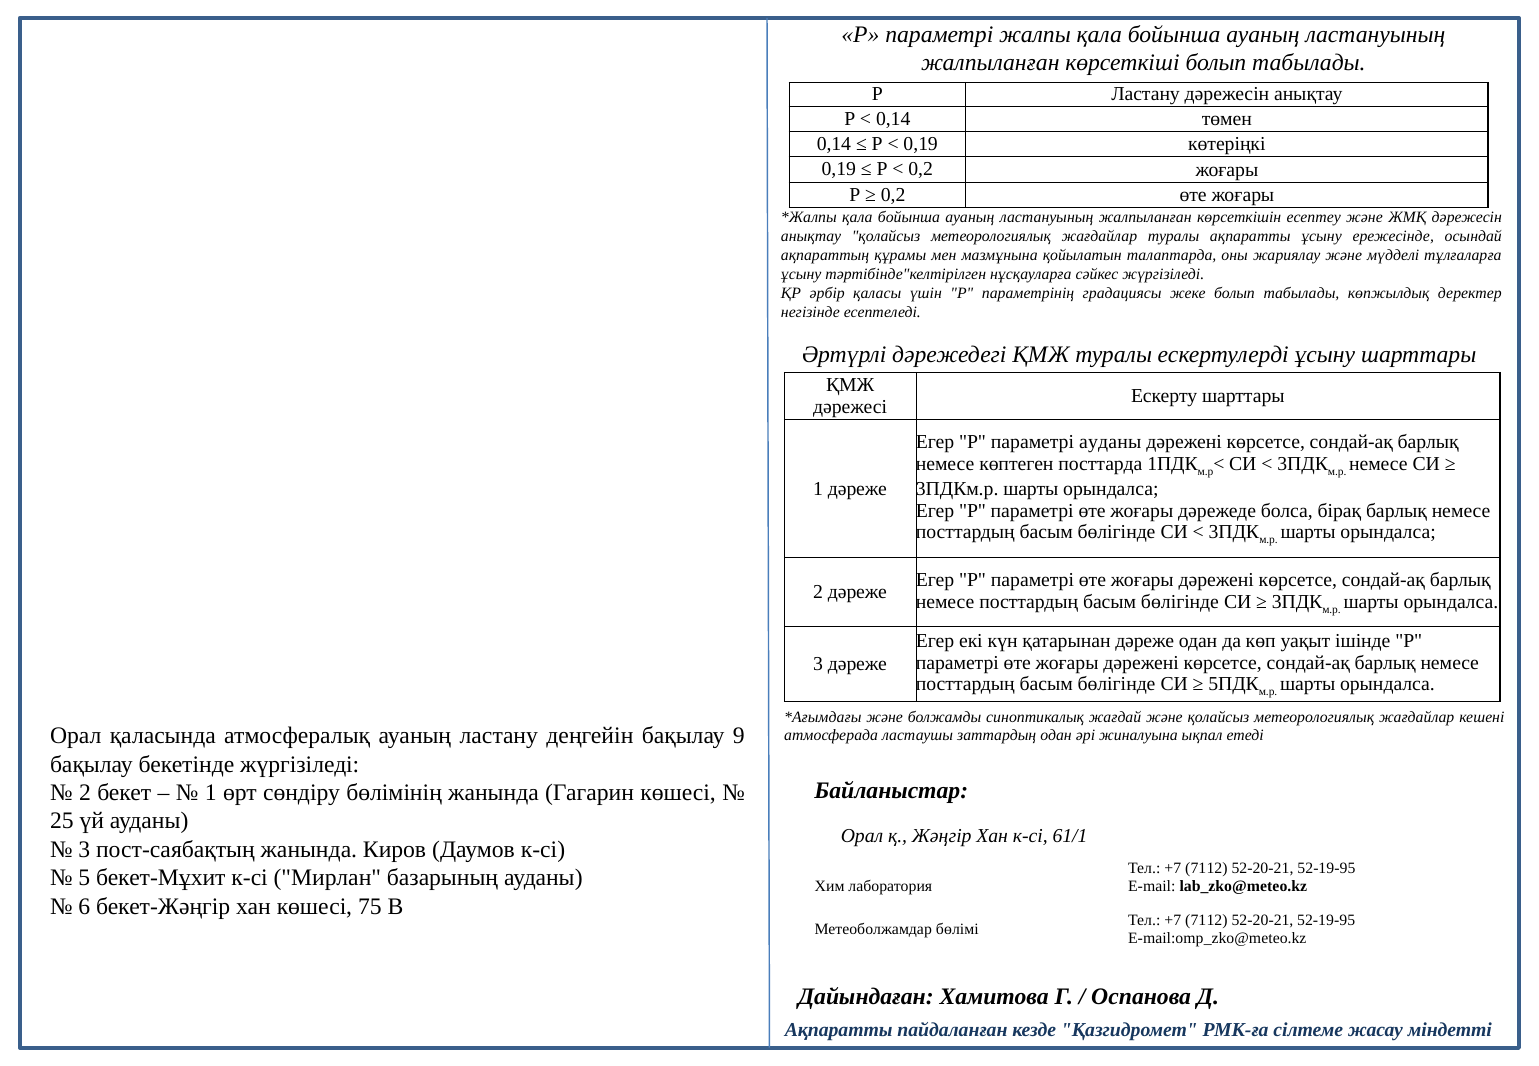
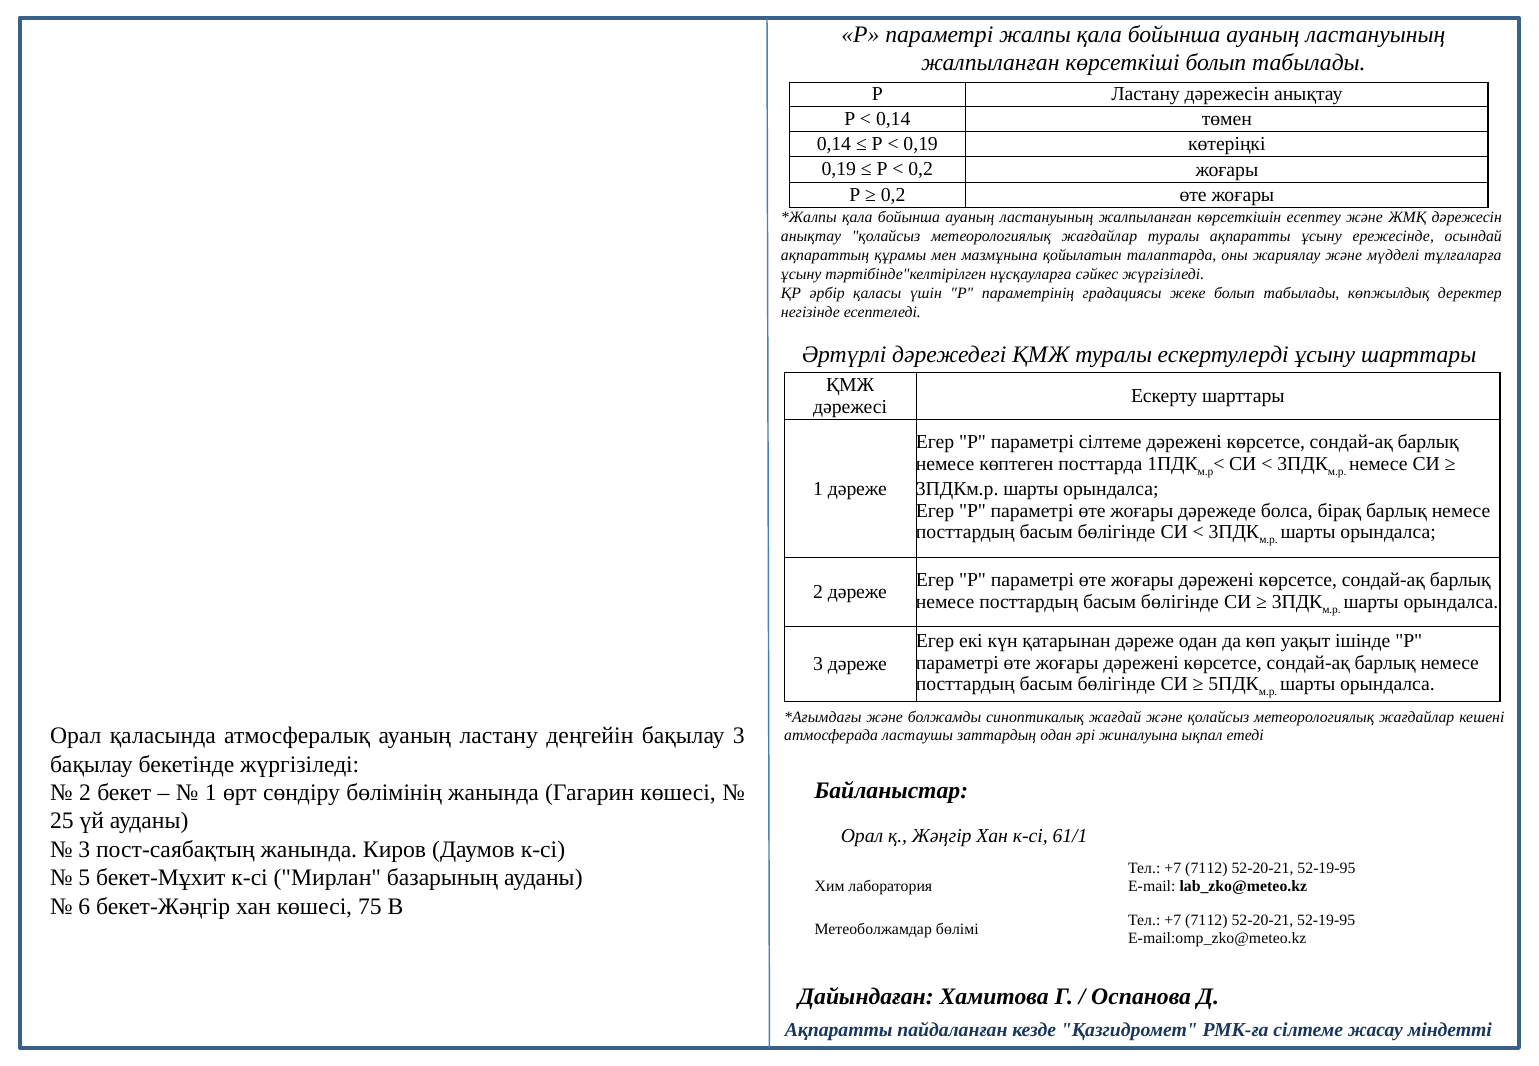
параметрі ауданы: ауданы -> сілтеме
бақылау 9: 9 -> 3
